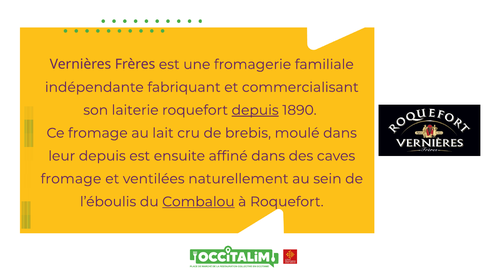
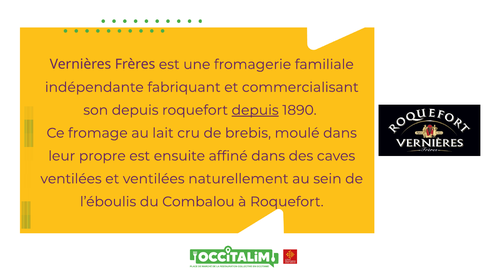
son laiterie: laiterie -> depuis
leur depuis: depuis -> propre
fromage at (71, 179): fromage -> ventilées
Combalou underline: present -> none
